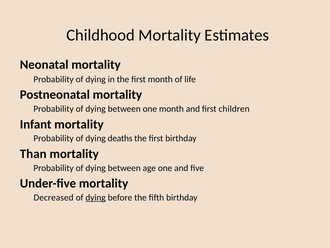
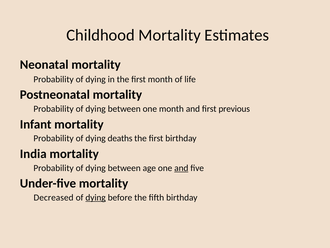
children: children -> previous
Than: Than -> India
and at (181, 168) underline: none -> present
